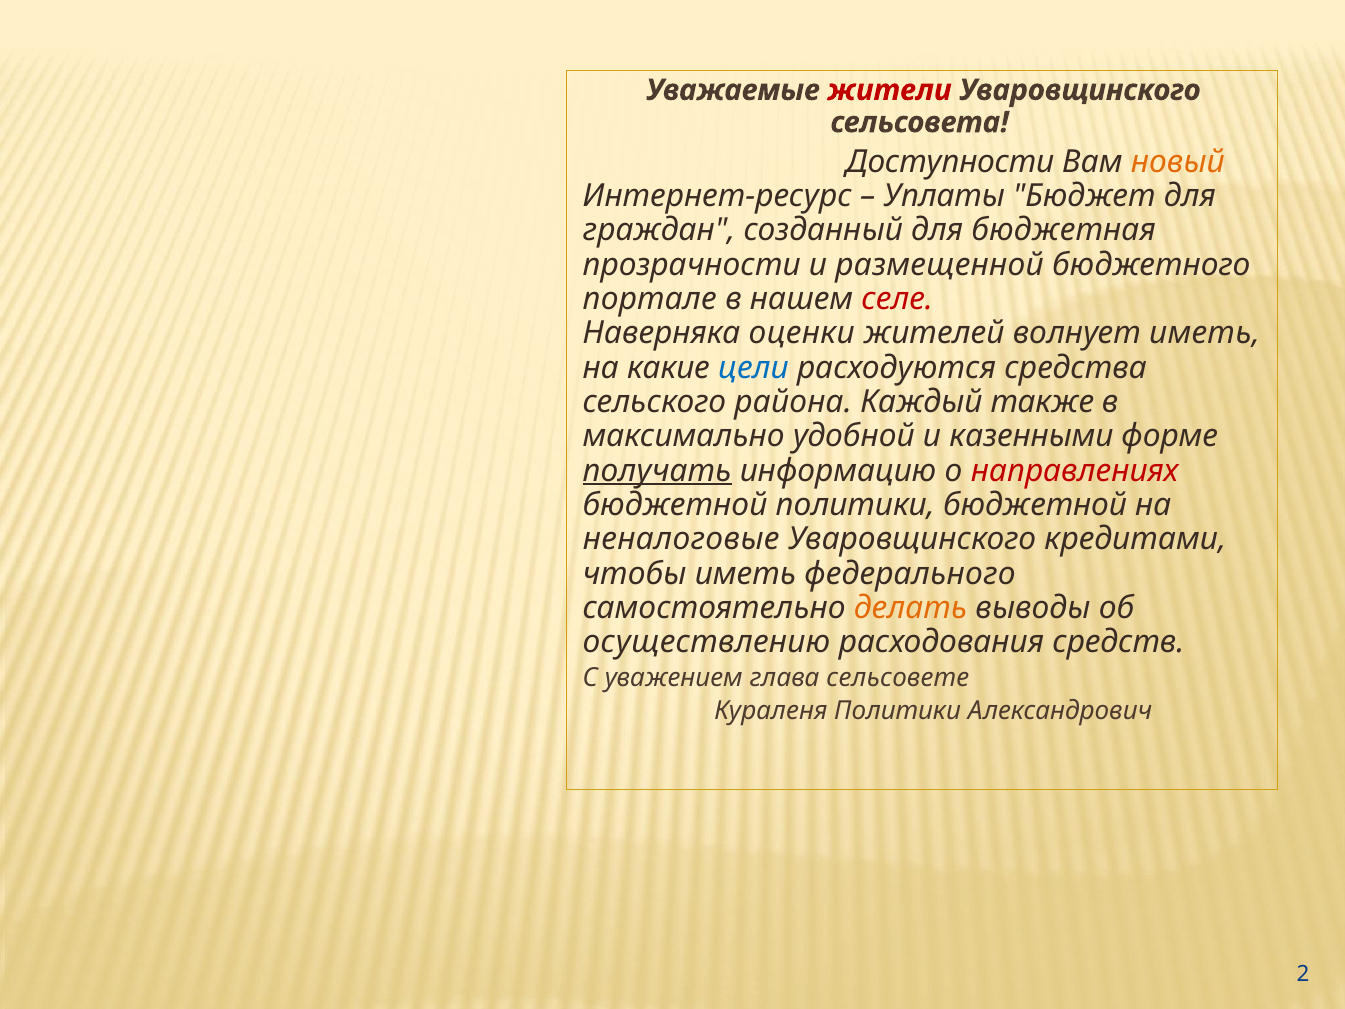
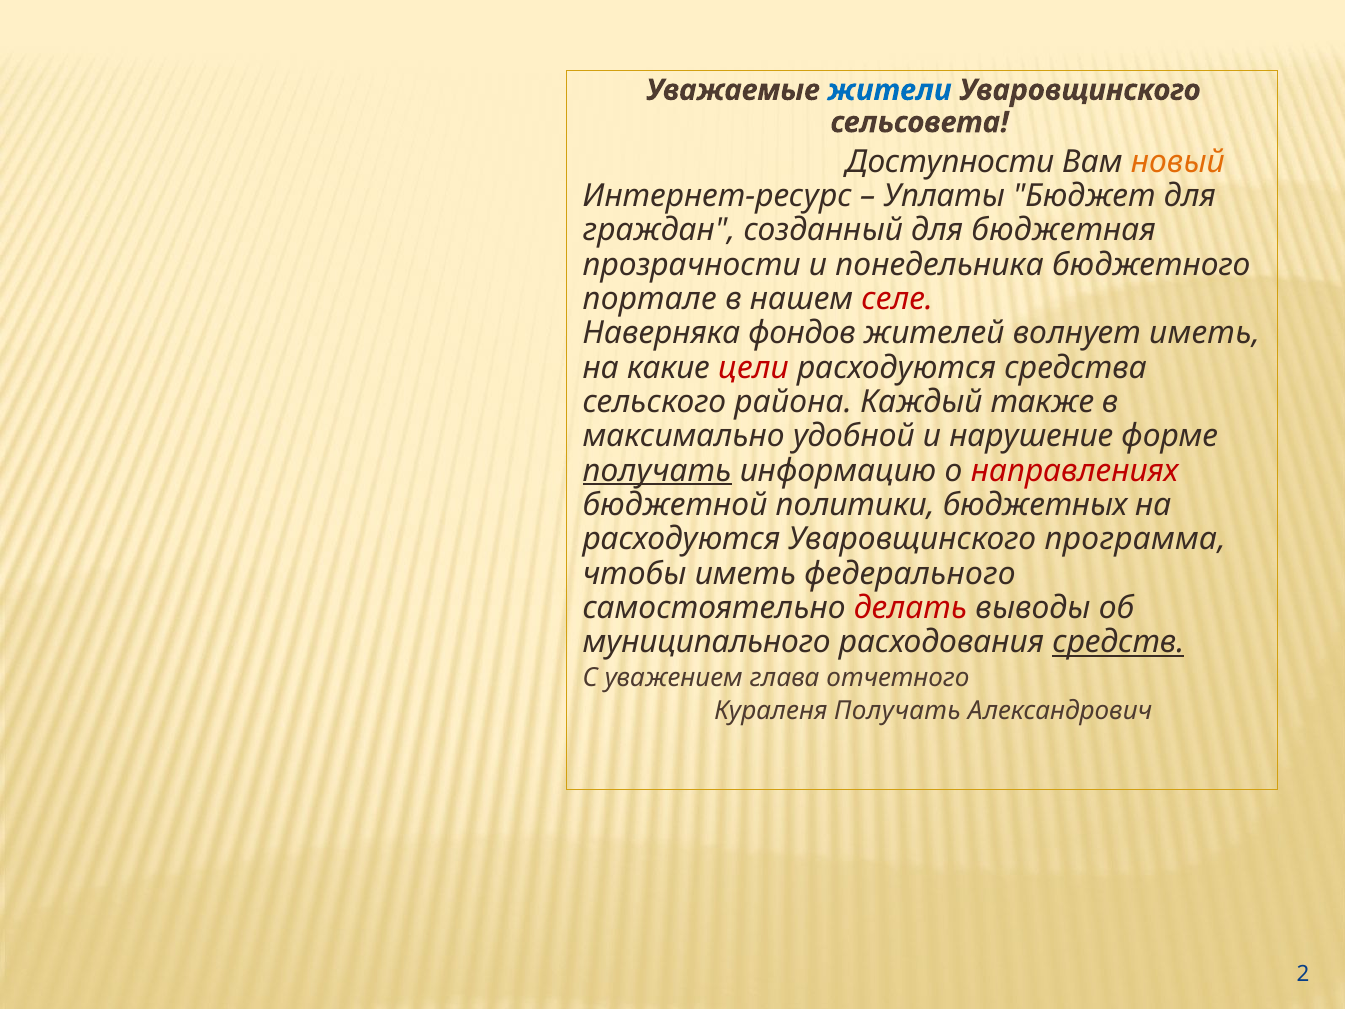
жители colour: red -> blue
размещенной: размещенной -> понедельника
оценки: оценки -> фондов
цели colour: blue -> red
казенными: казенными -> нарушение
политики бюджетной: бюджетной -> бюджетных
неналоговые at (681, 539): неналоговые -> расходуются
кредитами: кредитами -> программа
делать colour: orange -> red
осуществлению: осуществлению -> муниципального
средств underline: none -> present
сельсовете: сельсовете -> отчетного
Кураленя Политики: Политики -> Получать
